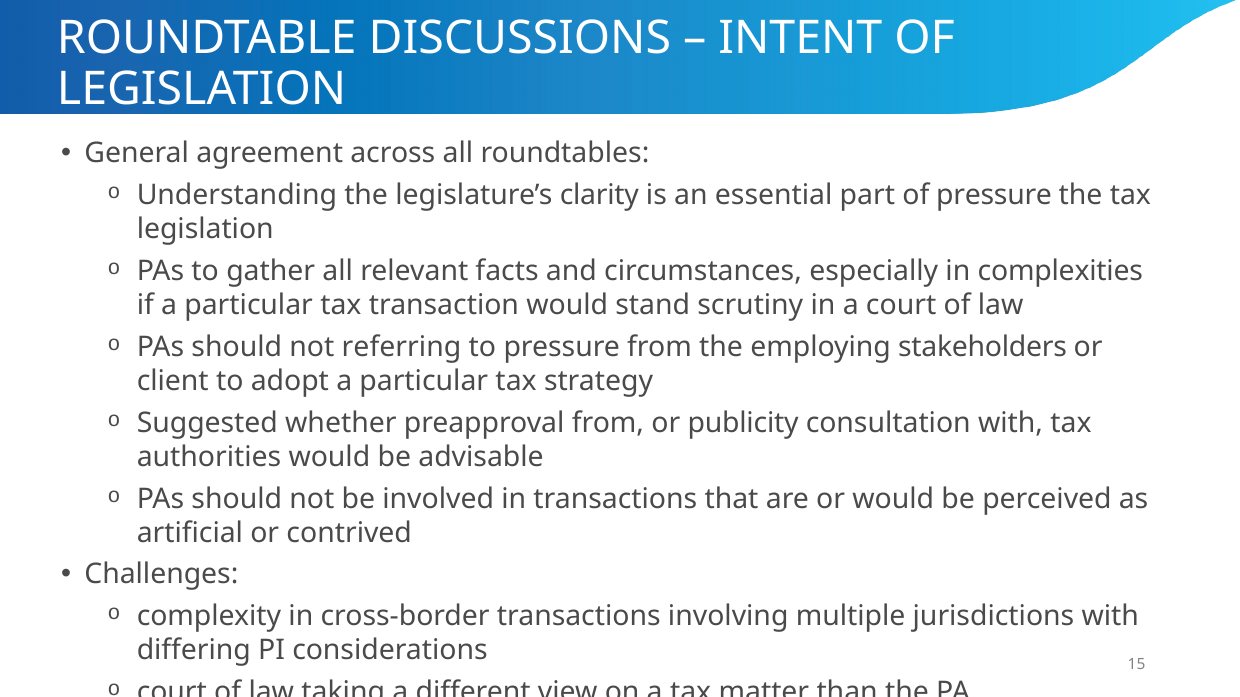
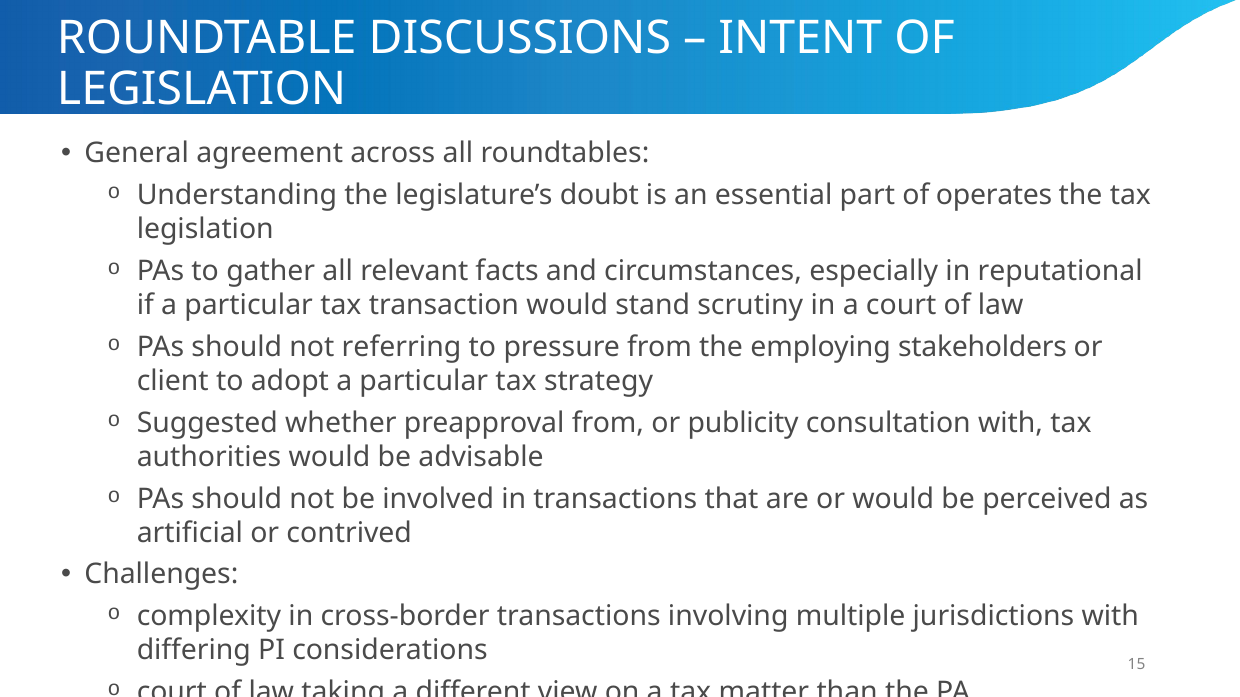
clarity: clarity -> doubt
of pressure: pressure -> operates
complexities: complexities -> reputational
